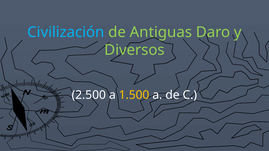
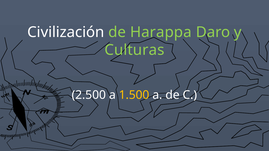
Civilización colour: light blue -> white
Antiguas: Antiguas -> Harappa
Diversos: Diversos -> Culturas
